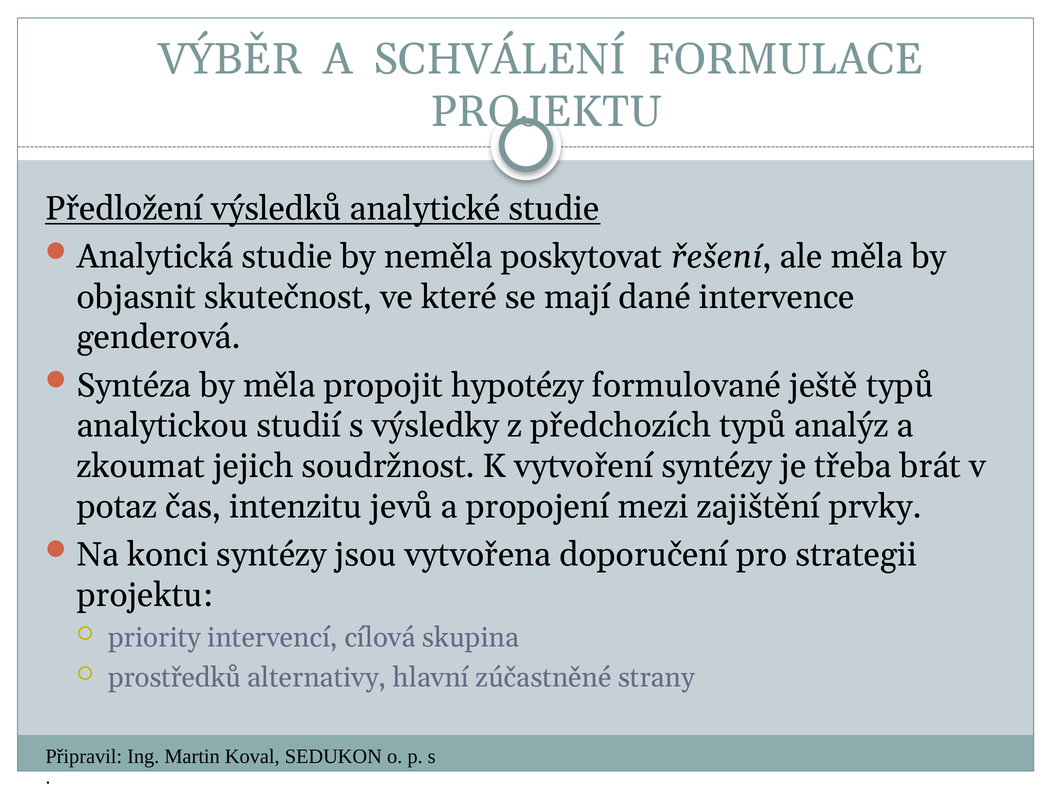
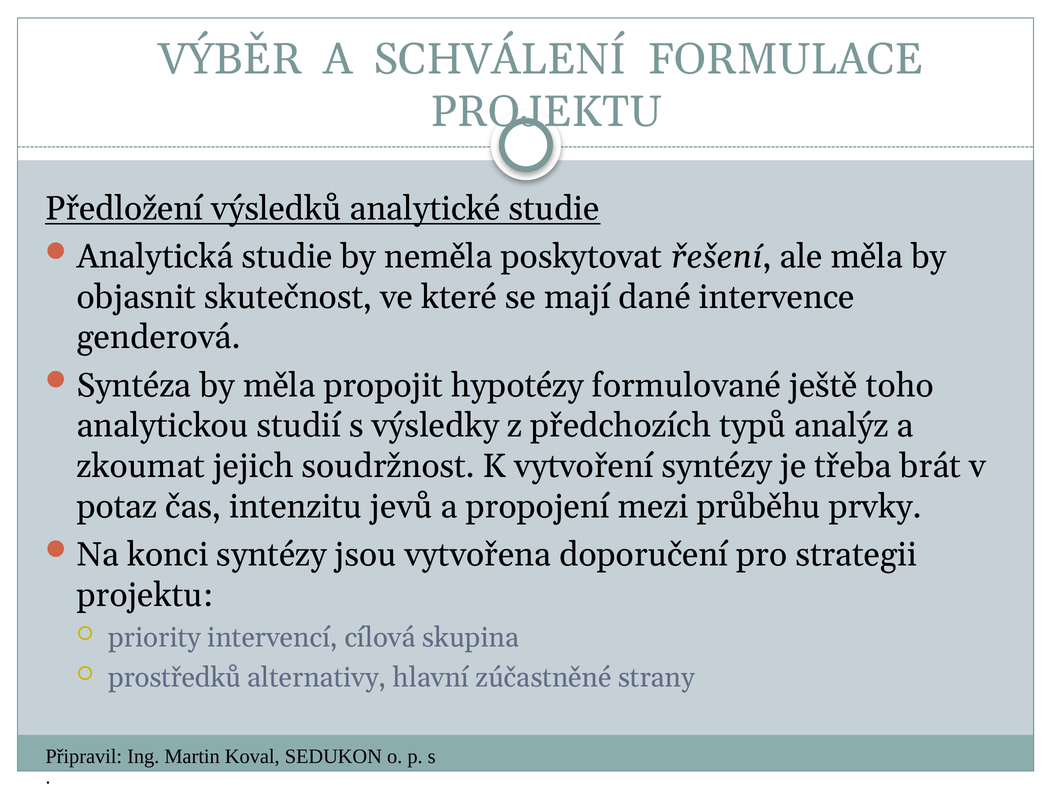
ještě typů: typů -> toho
zajištění: zajištění -> průběhu
